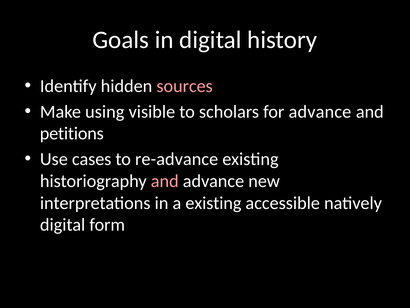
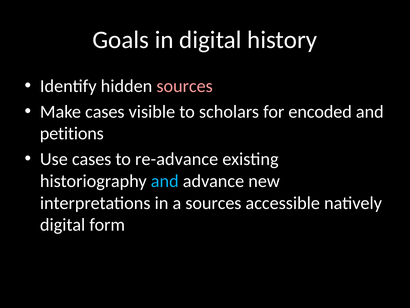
Make using: using -> cases
for advance: advance -> encoded
and at (165, 181) colour: pink -> light blue
a existing: existing -> sources
